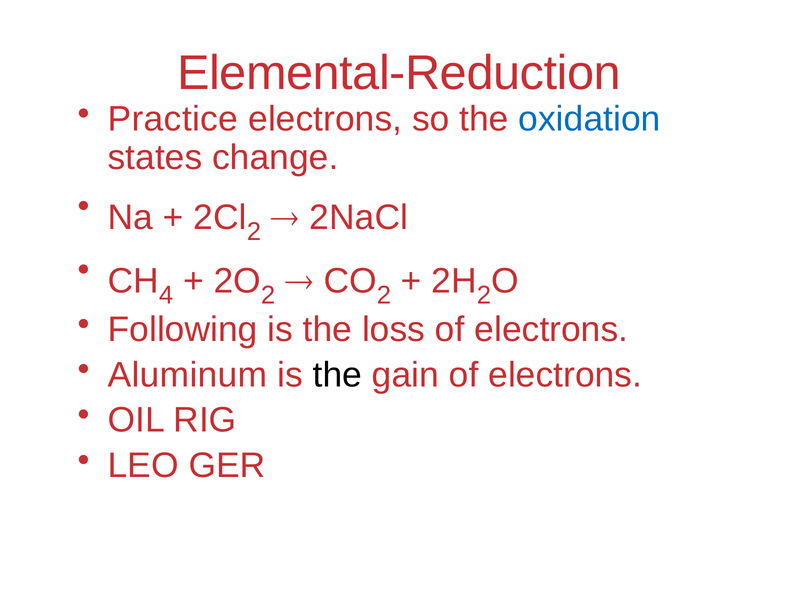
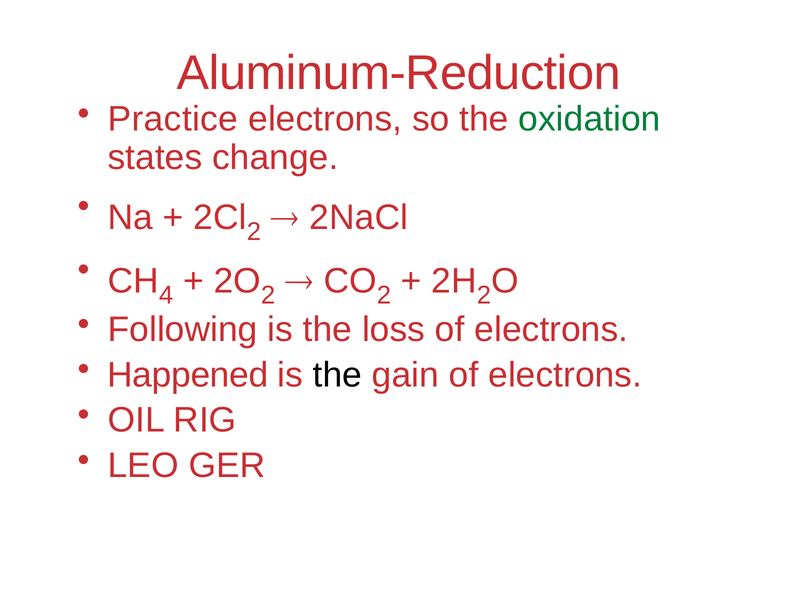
Elemental-Reduction: Elemental-Reduction -> Aluminum-Reduction
oxidation colour: blue -> green
Aluminum: Aluminum -> Happened
